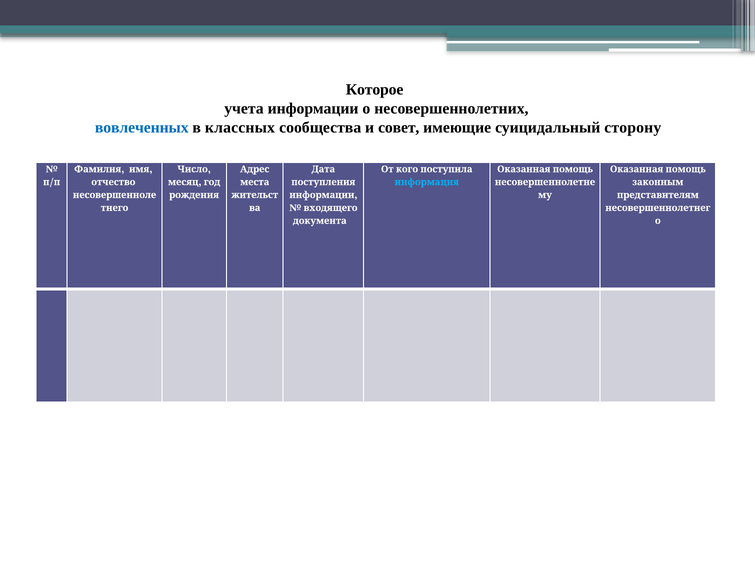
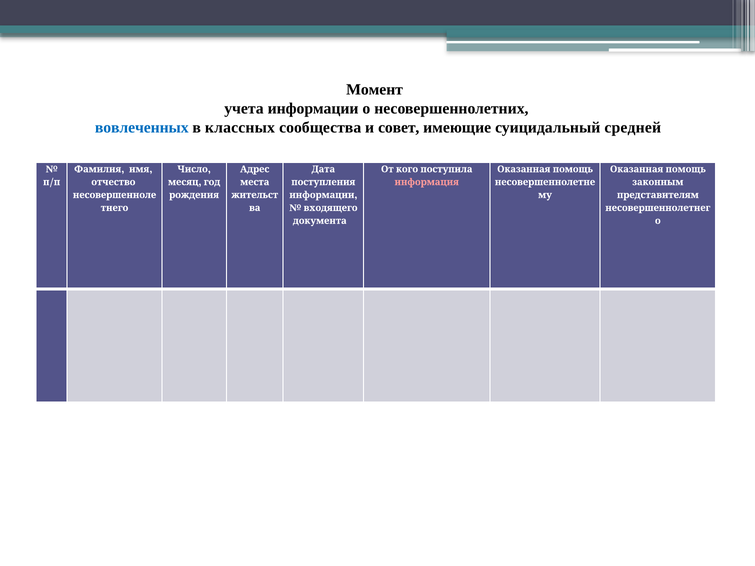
Которое: Которое -> Момент
сторону: сторону -> средней
информация colour: light blue -> pink
